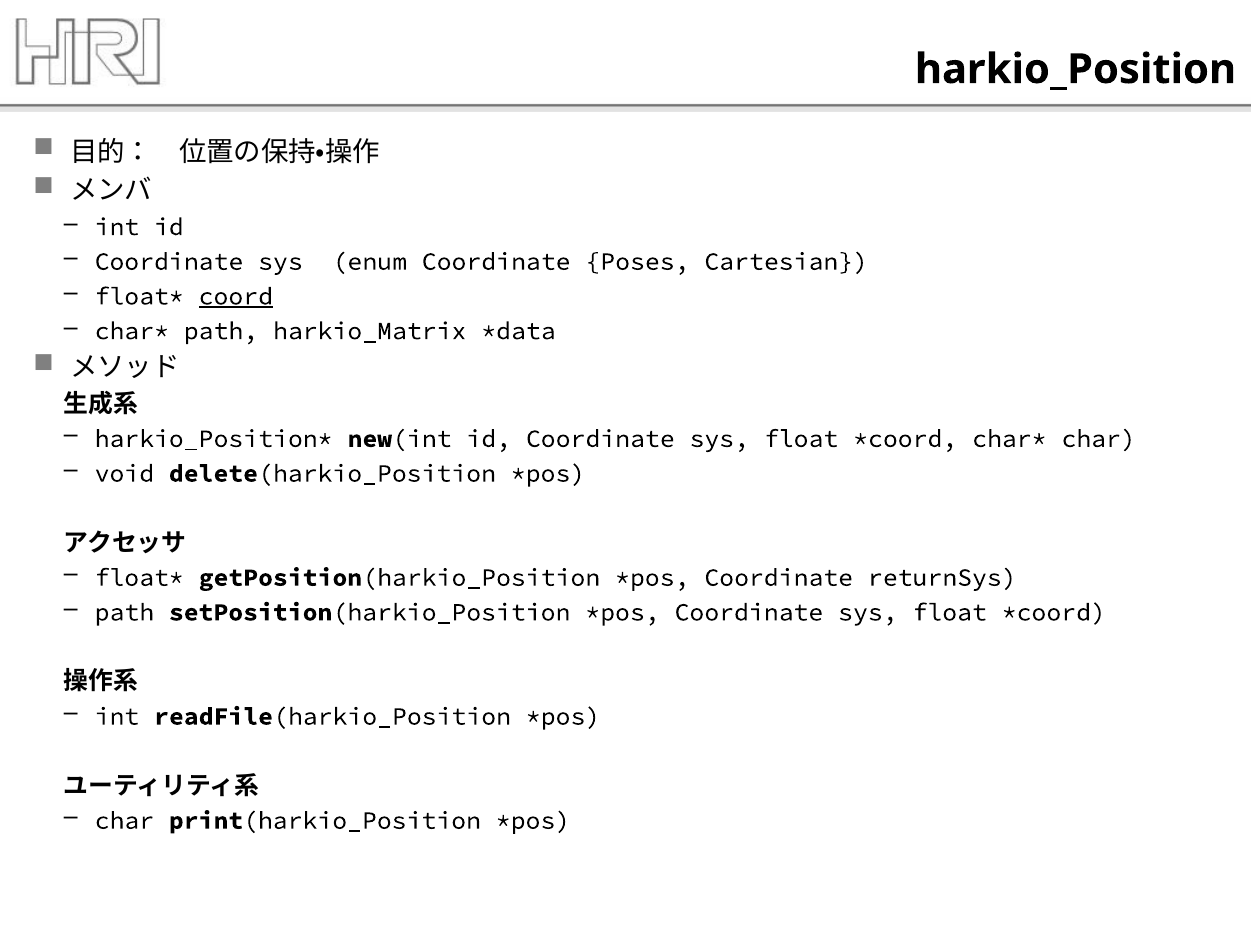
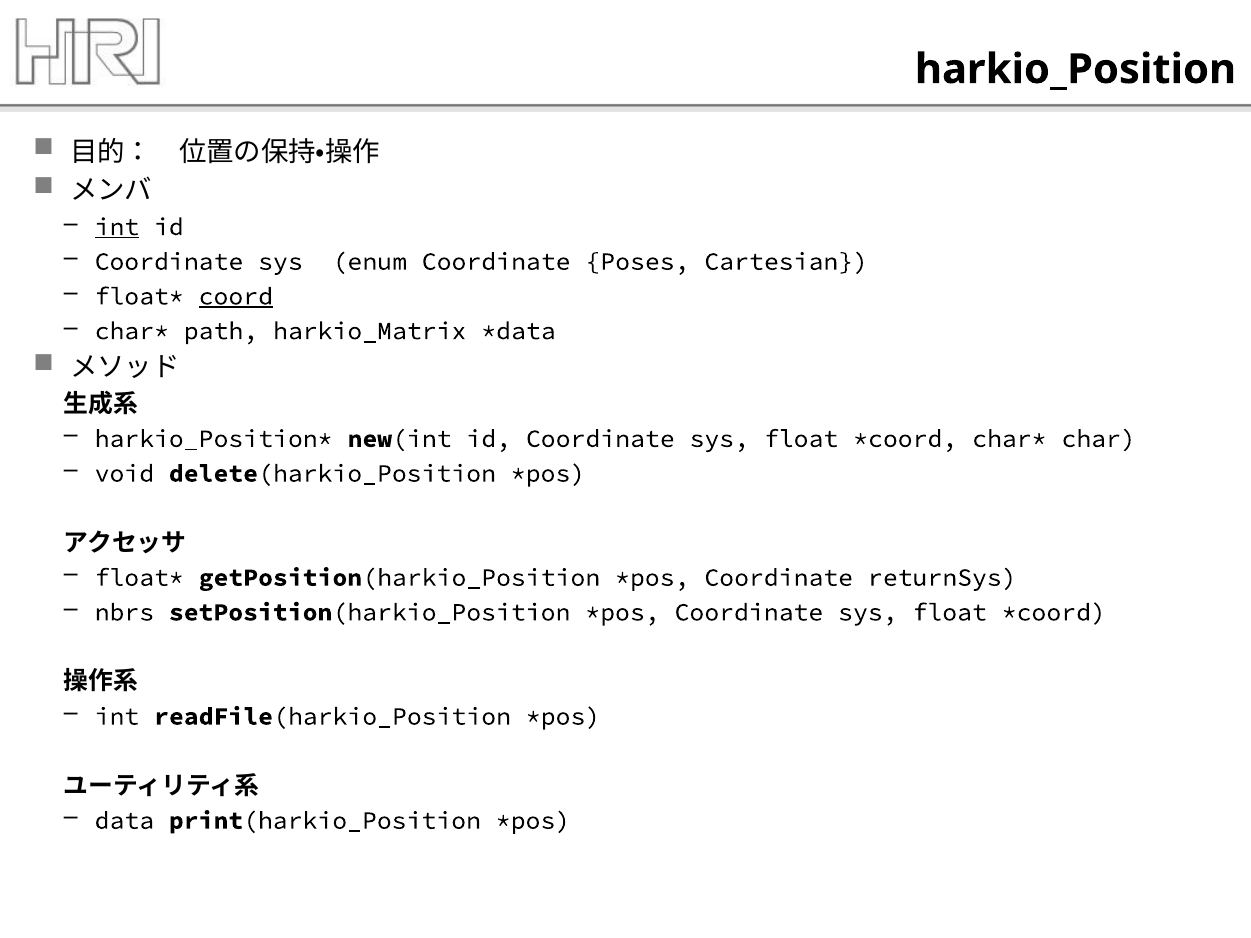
int at (117, 227) underline: none -> present
path at (124, 612): path -> nbrs
char at (124, 821): char -> data
